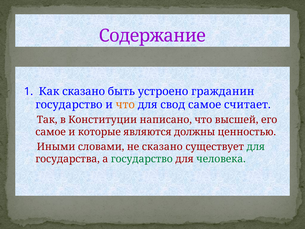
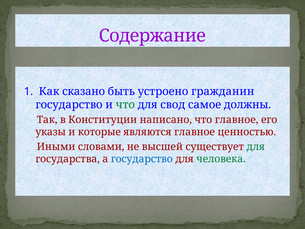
что at (125, 105) colour: orange -> green
считает: считает -> должны
что высшей: высшей -> главное
самое at (51, 132): самое -> указы
являются должны: должны -> главное
не сказано: сказано -> высшей
государство at (142, 159) colour: green -> blue
